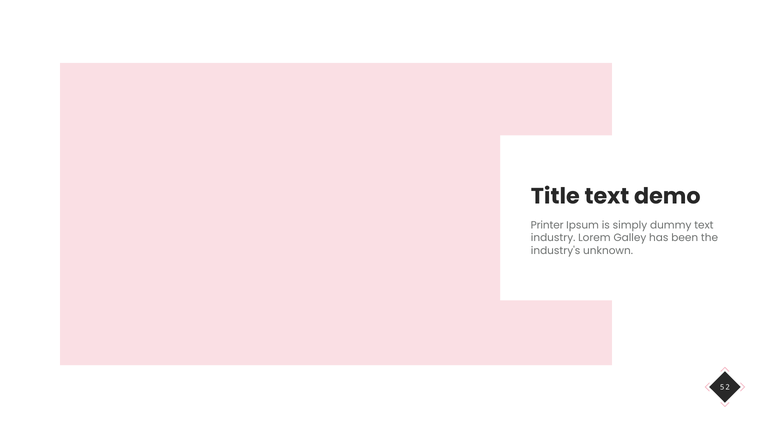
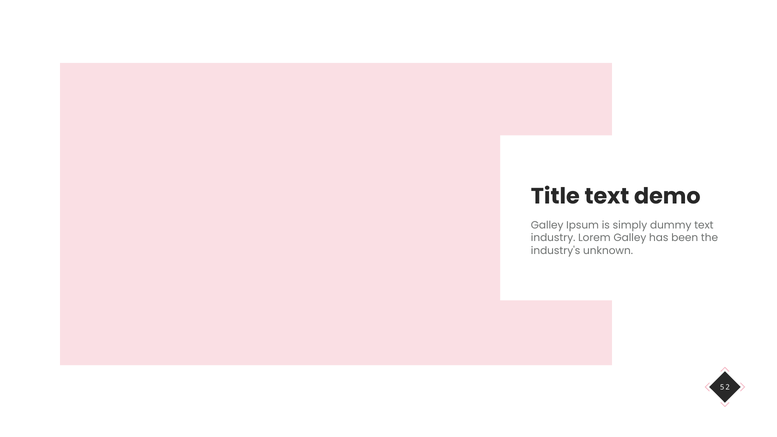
Printer at (547, 225): Printer -> Galley
